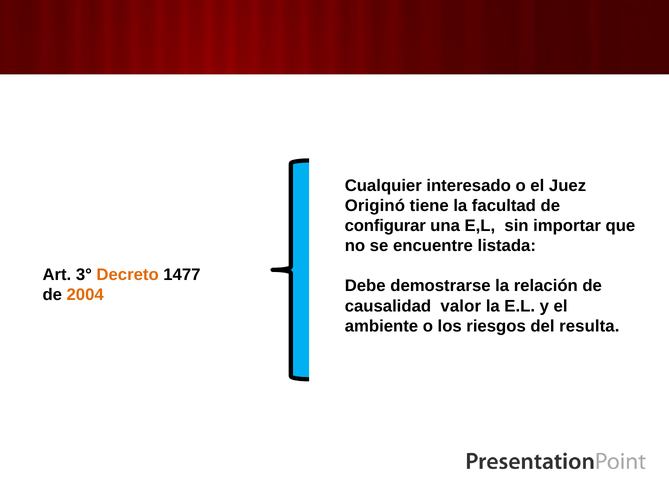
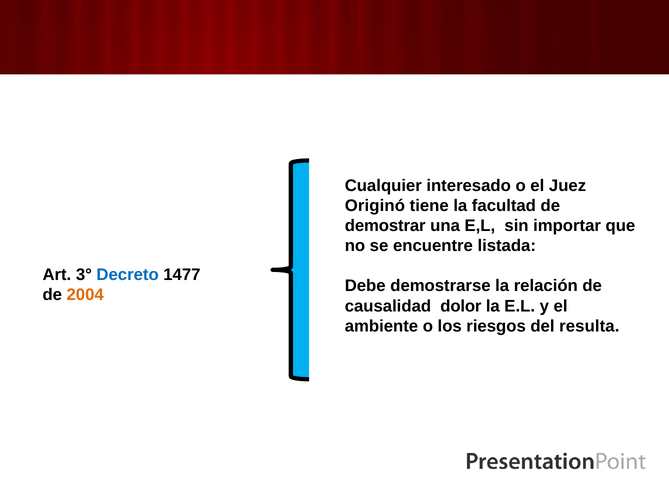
configurar: configurar -> demostrar
Decreto colour: orange -> blue
valor: valor -> dolor
